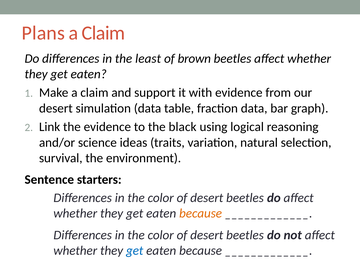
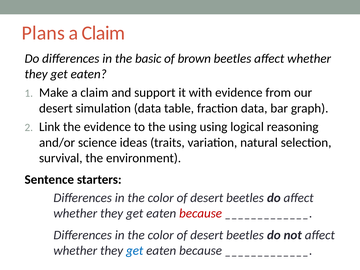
least: least -> basic
the black: black -> using
because at (201, 213) colour: orange -> red
